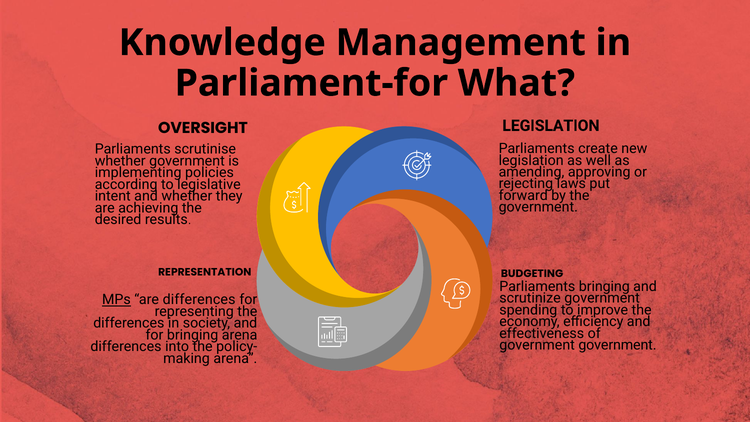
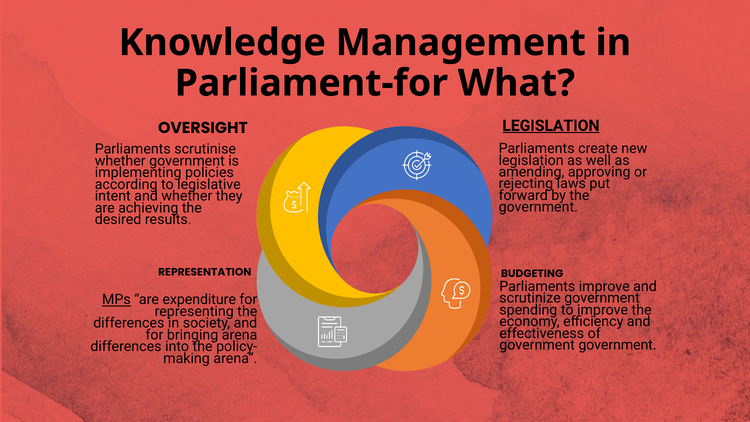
LEGISLATION at (551, 126) underline: none -> present
Parliaments bringing: bringing -> improve
are differences: differences -> expenditure
